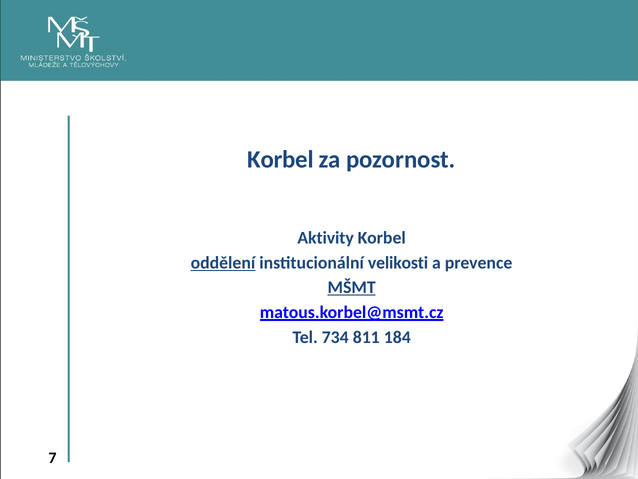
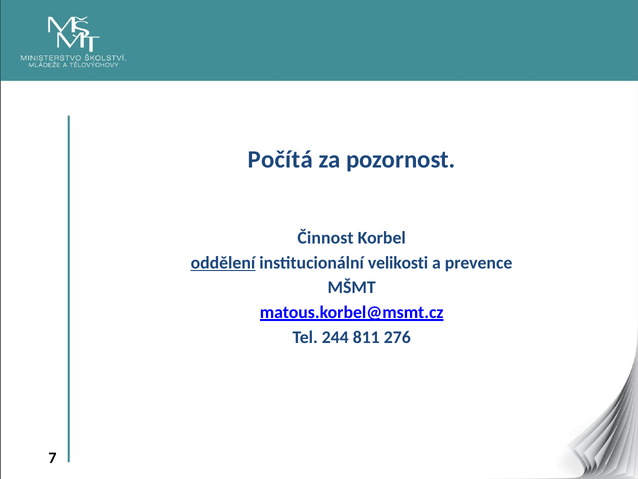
Korbel at (281, 159): Korbel -> Počítá
Aktivity: Aktivity -> Činnost
MŠMT underline: present -> none
734: 734 -> 244
184: 184 -> 276
